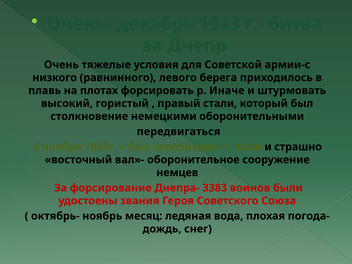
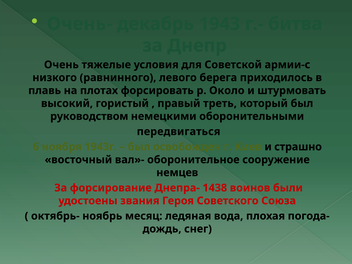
Иначе: Иначе -> Около
стали: стали -> треть
столкновение: столкновение -> руководством
3383: 3383 -> 1438
